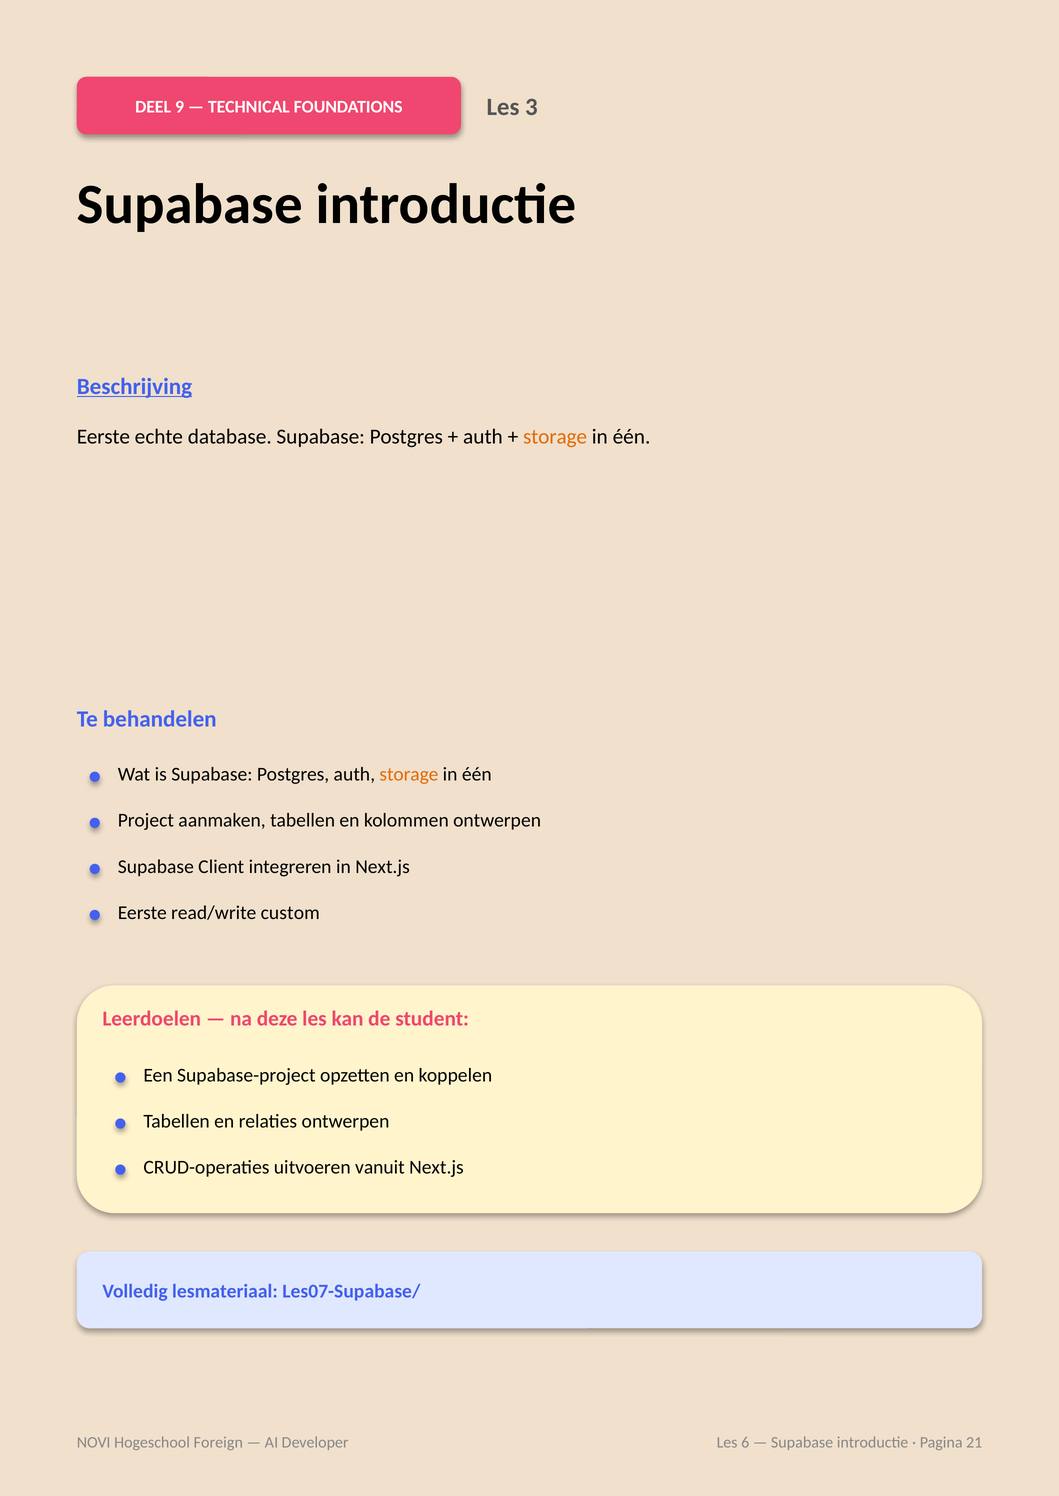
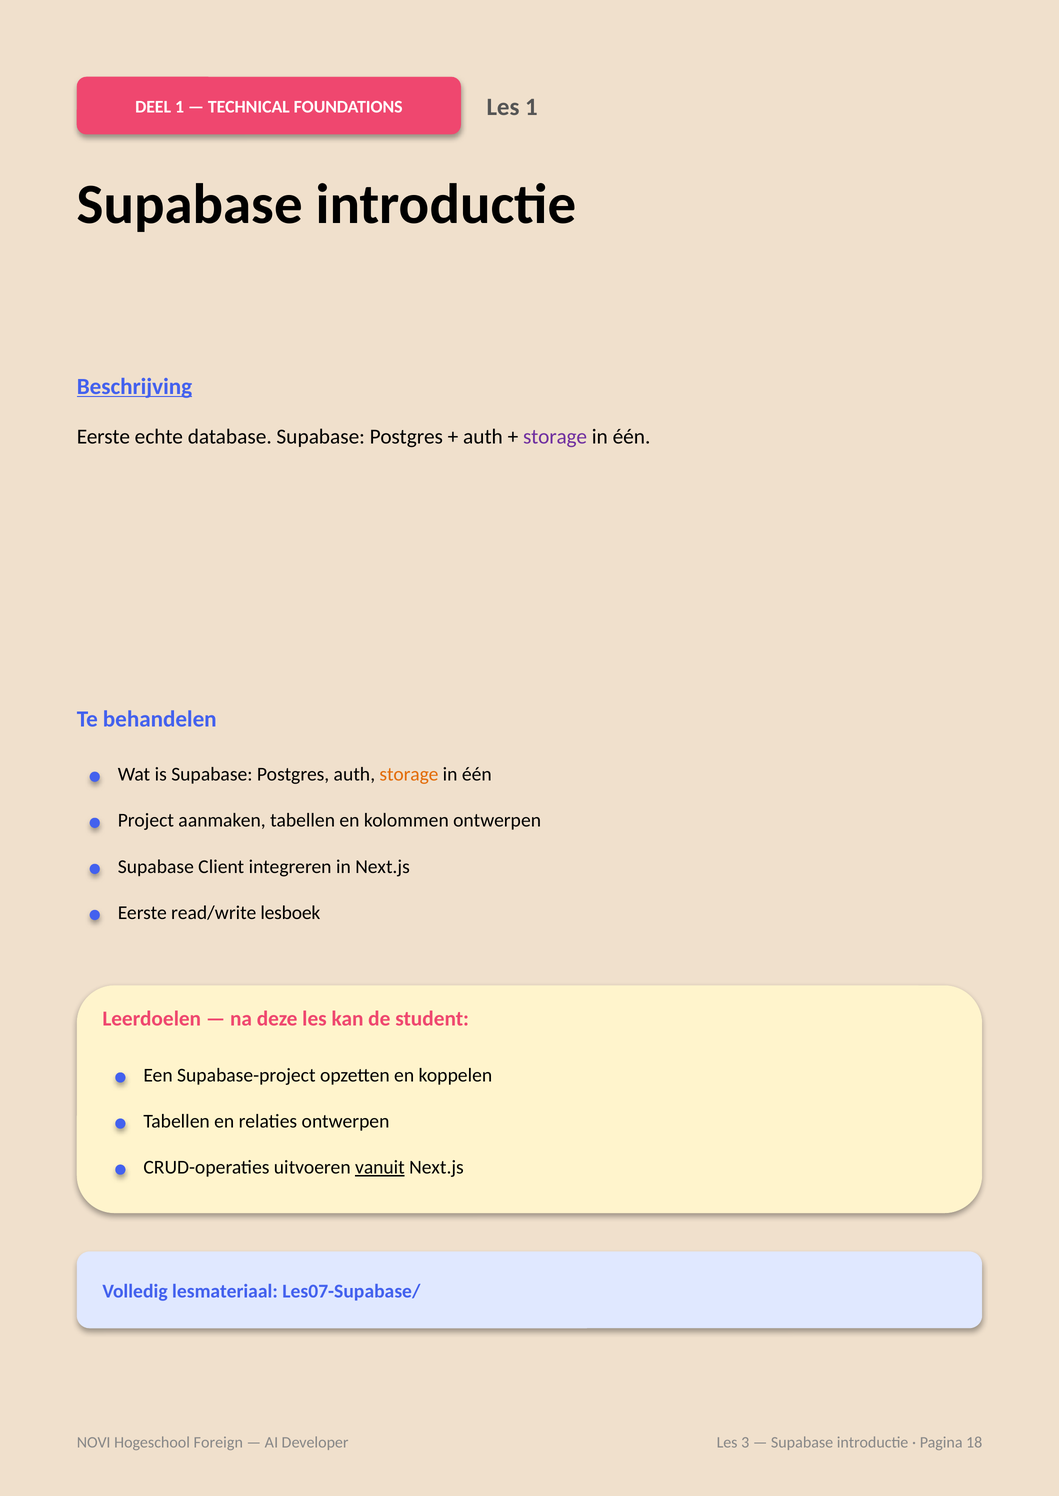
DEEL 9: 9 -> 1
Les 3: 3 -> 1
storage at (555, 437) colour: orange -> purple
custom: custom -> lesboek
vanuit underline: none -> present
6: 6 -> 3
21: 21 -> 18
